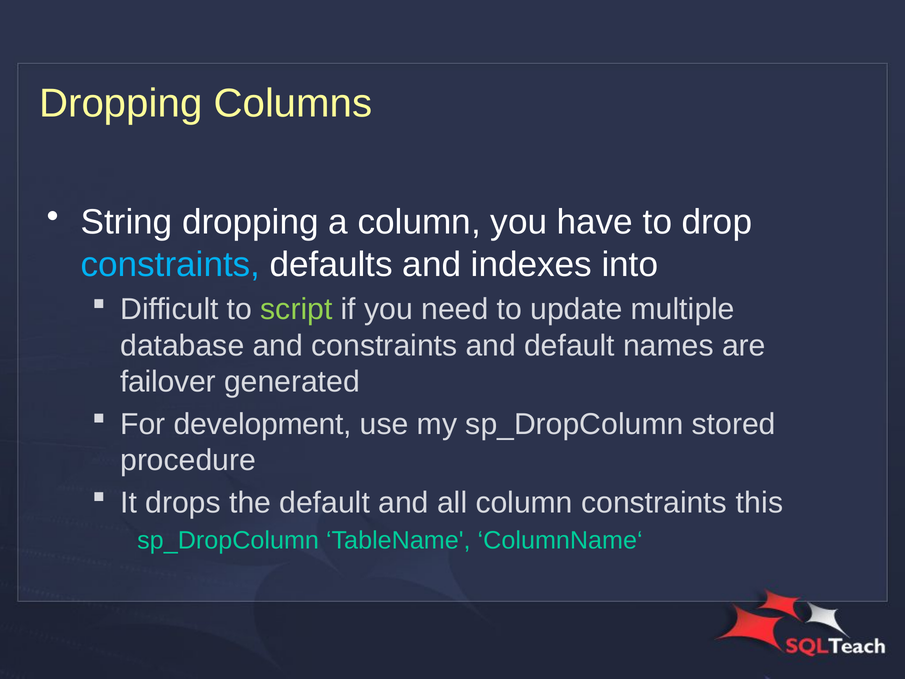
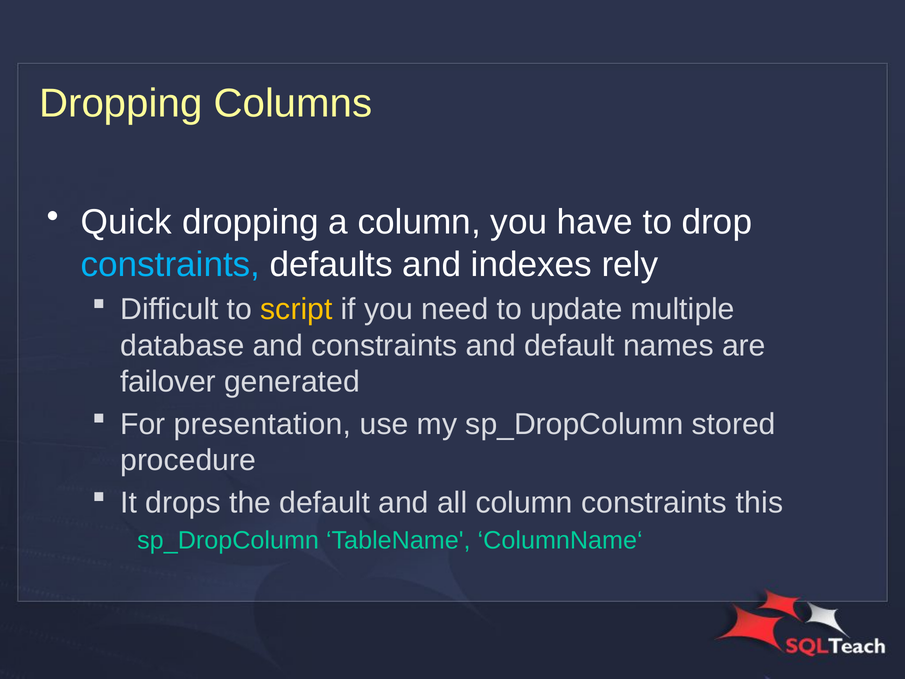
String: String -> Quick
into: into -> rely
script colour: light green -> yellow
development: development -> presentation
